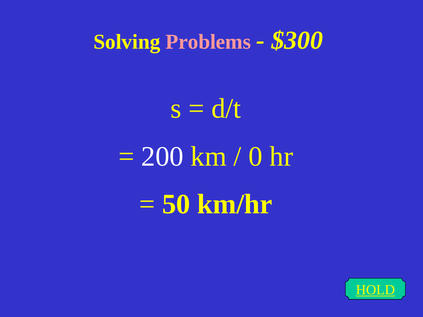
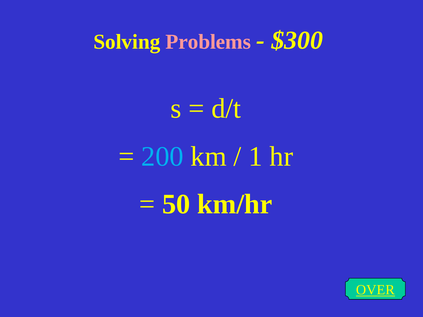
200 colour: white -> light blue
0: 0 -> 1
HOLD: HOLD -> OVER
